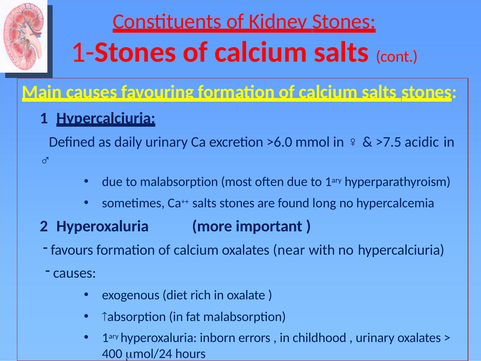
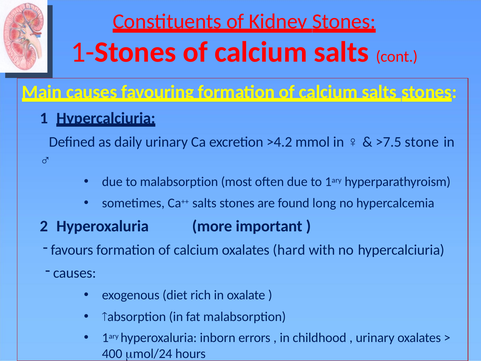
>6.0: >6.0 -> >4.2
acidic: acidic -> stone
near: near -> hard
